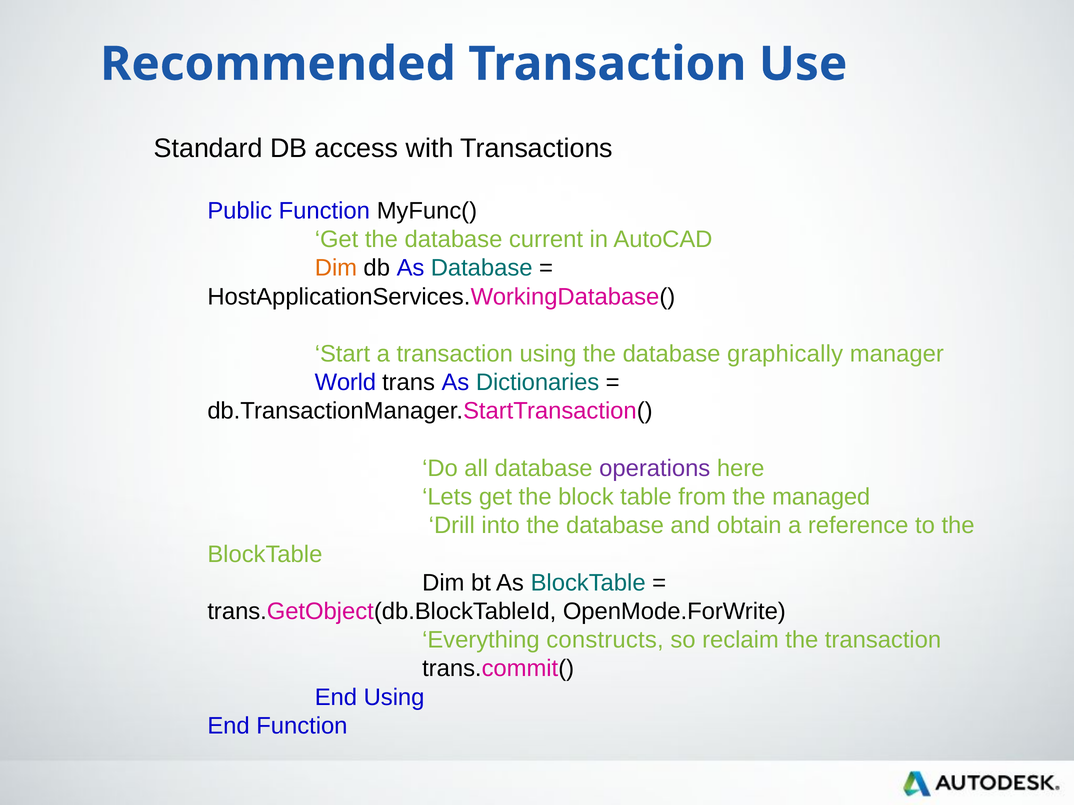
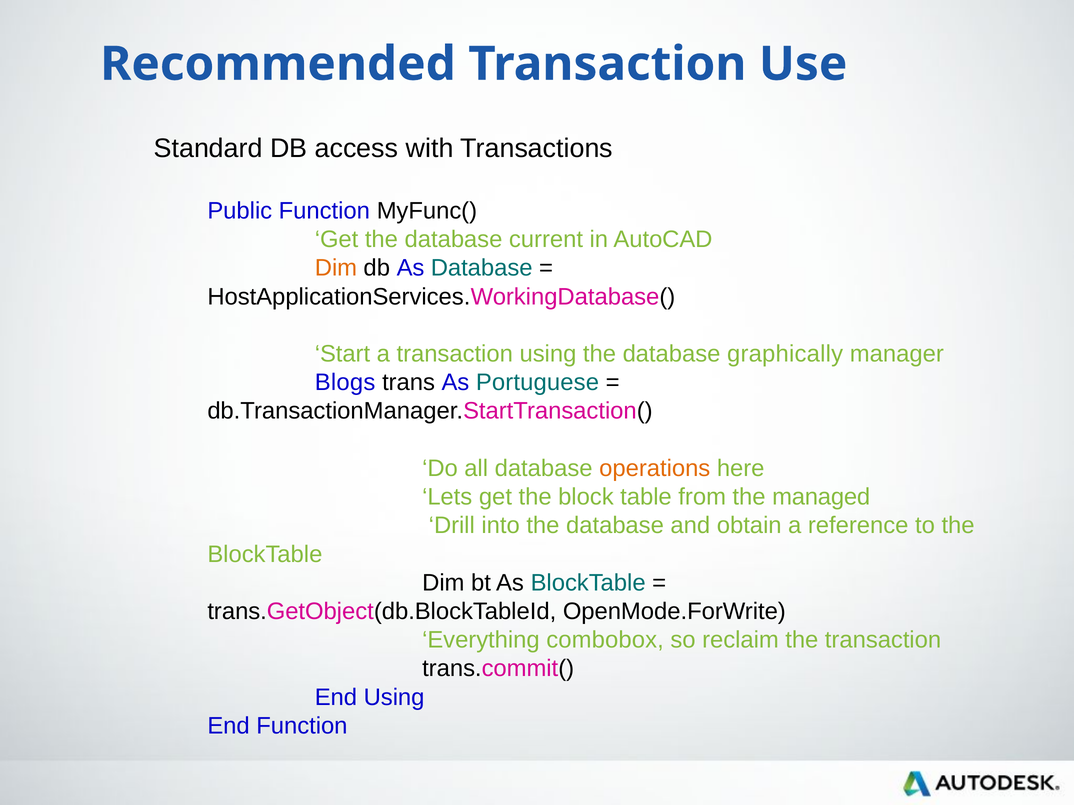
World: World -> Blogs
Dictionaries: Dictionaries -> Portuguese
operations colour: purple -> orange
constructs: constructs -> combobox
